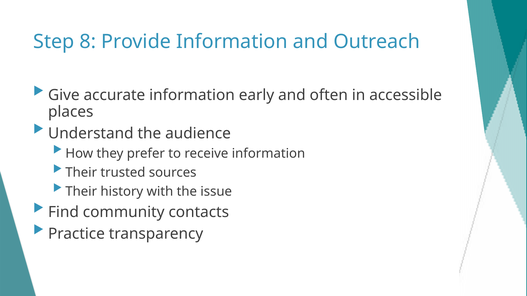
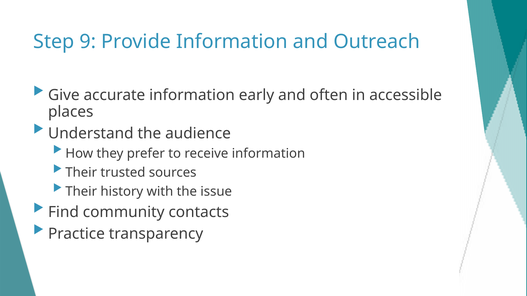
8: 8 -> 9
